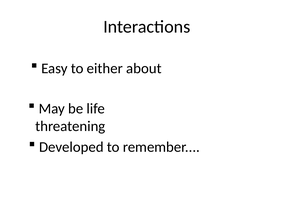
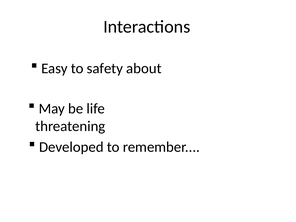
either: either -> safety
